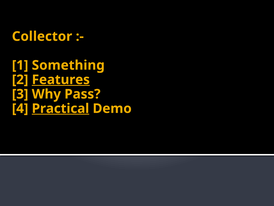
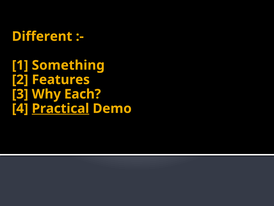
Collector: Collector -> Different
Features underline: present -> none
Pass: Pass -> Each
